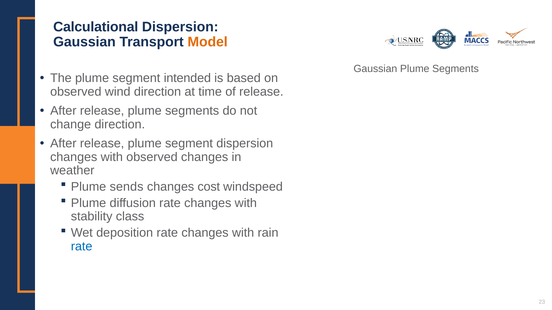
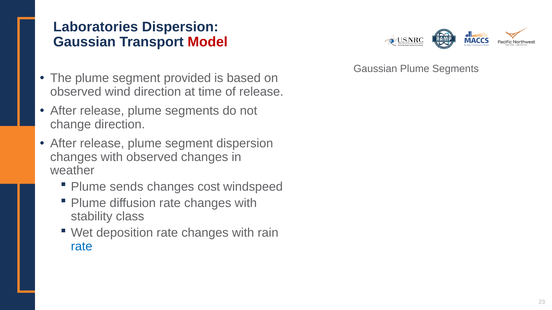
Calculational: Calculational -> Laboratories
Model colour: orange -> red
intended: intended -> provided
